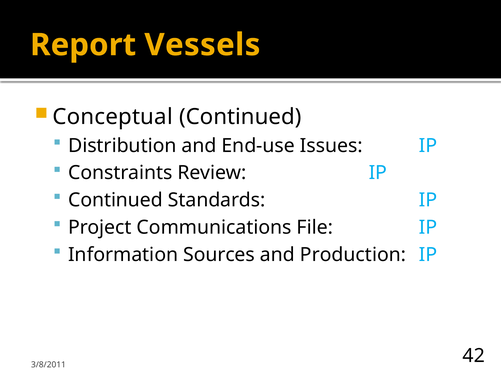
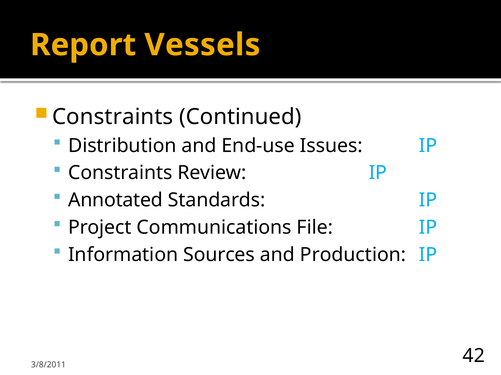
Conceptual at (113, 117): Conceptual -> Constraints
Continued at (115, 201): Continued -> Annotated
